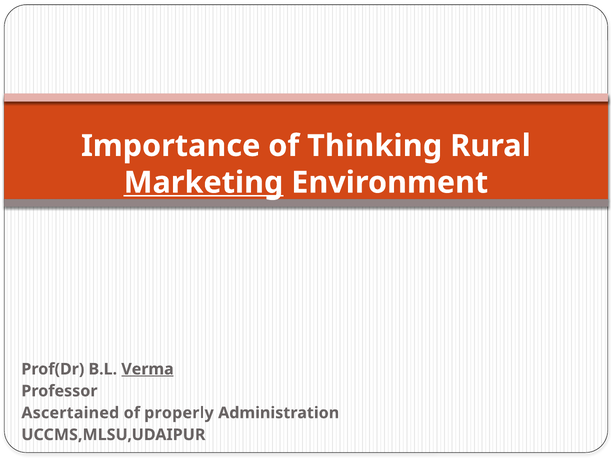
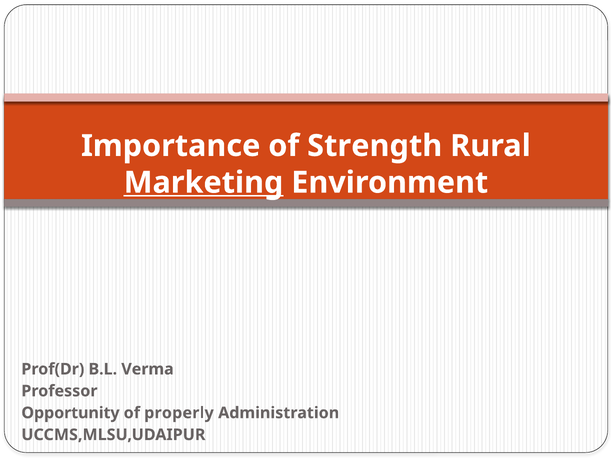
Thinking: Thinking -> Strength
Verma underline: present -> none
Ascertained: Ascertained -> Opportunity
